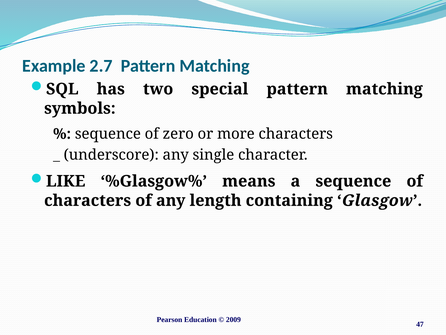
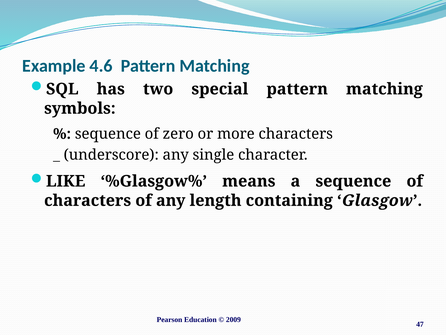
2.7: 2.7 -> 4.6
